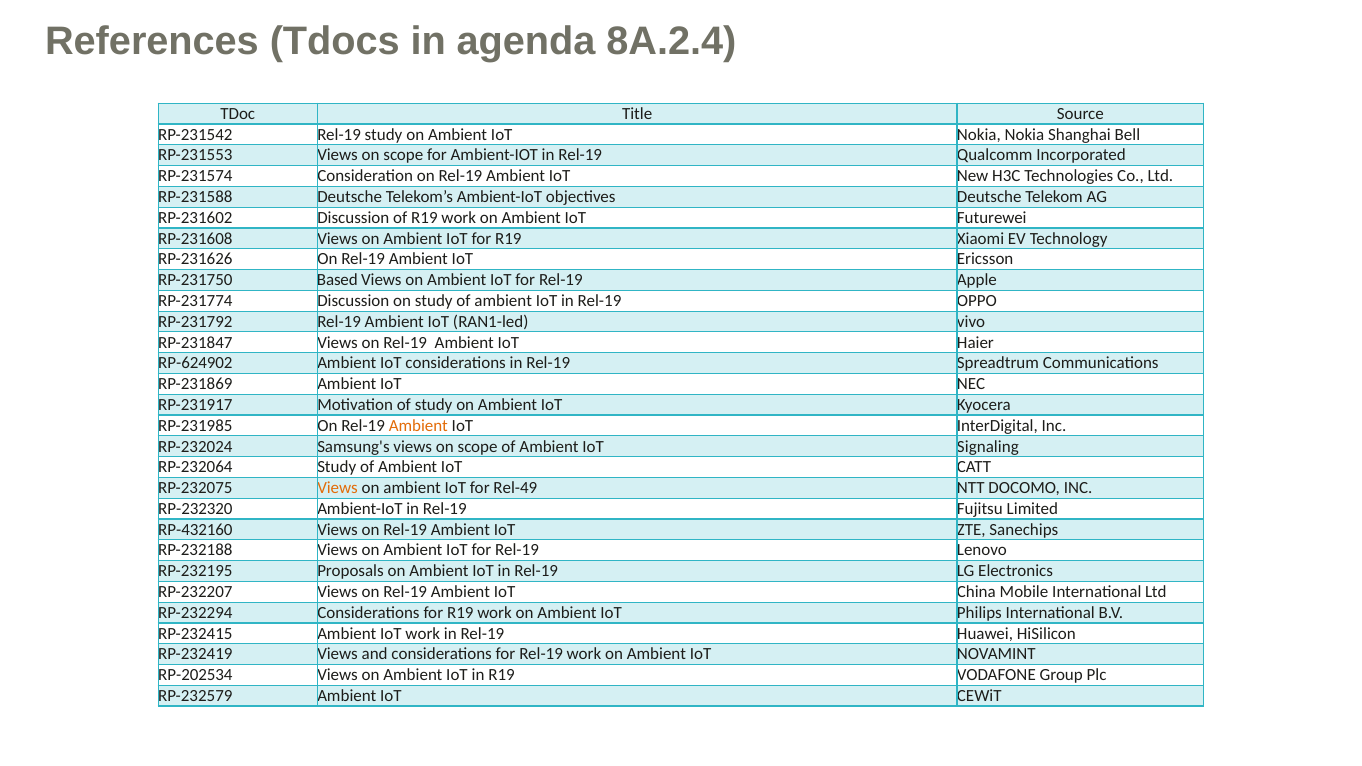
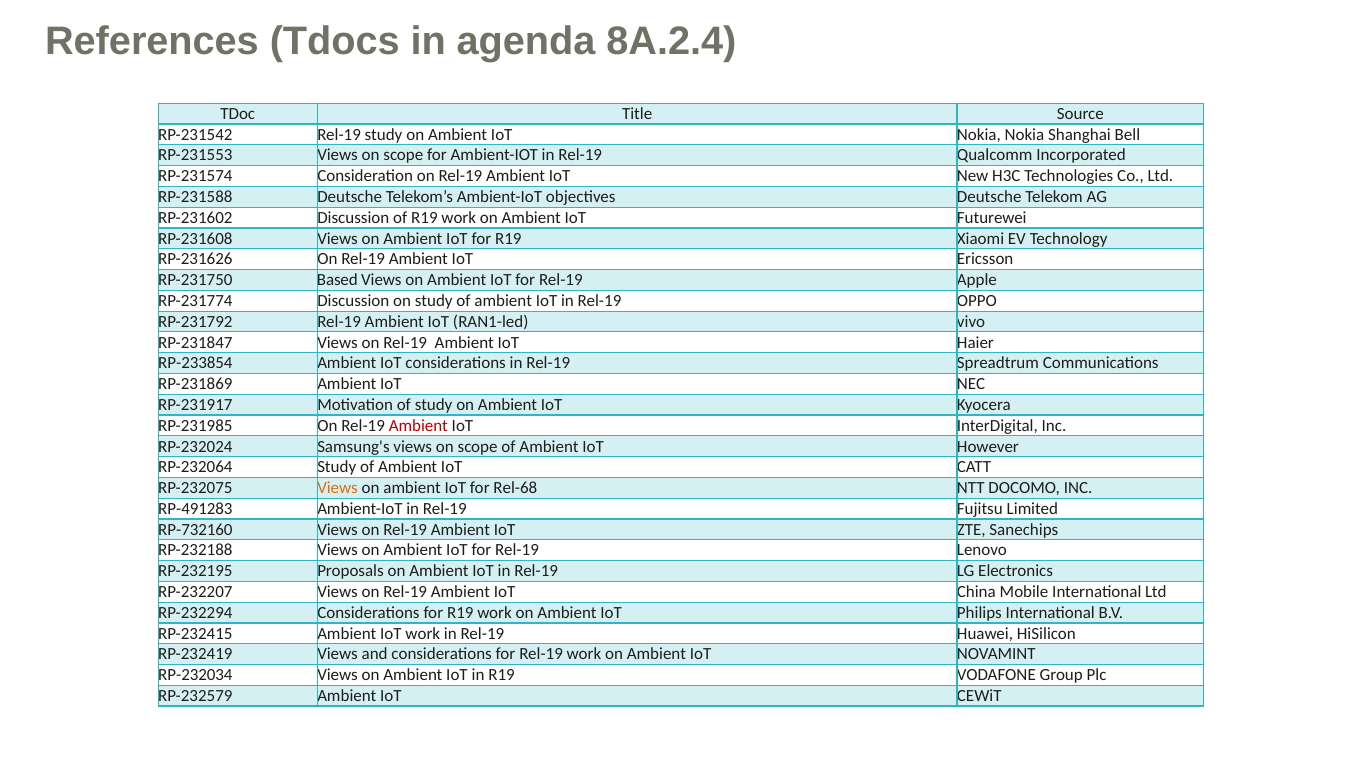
RP-624902: RP-624902 -> RP-233854
Ambient at (418, 426) colour: orange -> red
Signaling: Signaling -> However
Rel-49: Rel-49 -> Rel-68
RP-232320: RP-232320 -> RP-491283
RP-432160: RP-432160 -> RP-732160
RP-202534: RP-202534 -> RP-232034
